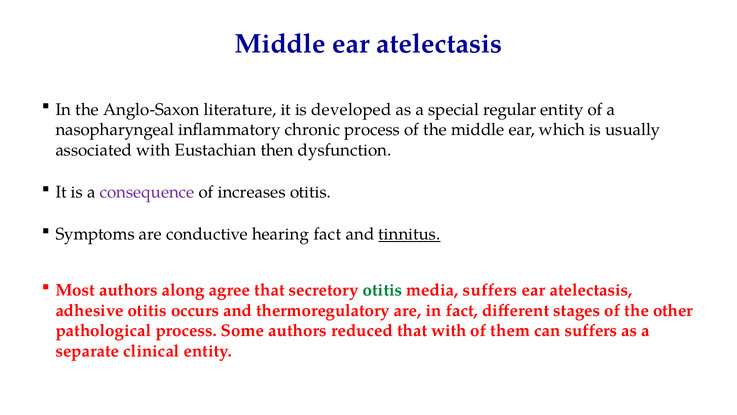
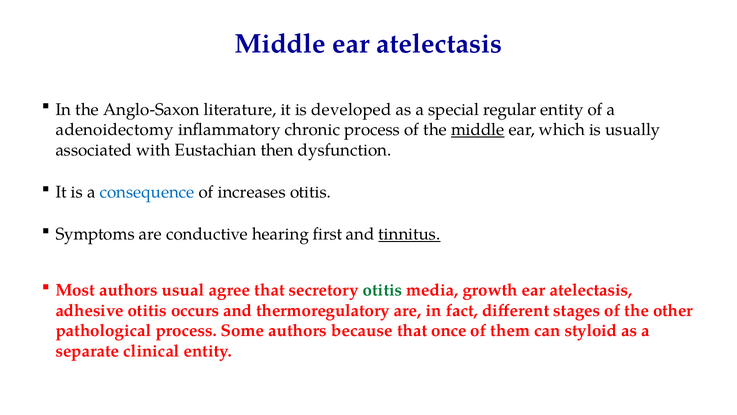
nasopharyngeal: nasopharyngeal -> adenoidectomy
middle at (478, 130) underline: none -> present
consequence colour: purple -> blue
hearing fact: fact -> first
along: along -> usual
media suffers: suffers -> growth
reduced: reduced -> because
that with: with -> once
can suffers: suffers -> styloid
